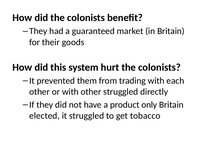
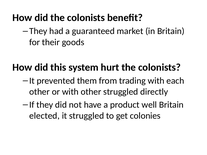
only: only -> well
tobacco: tobacco -> colonies
